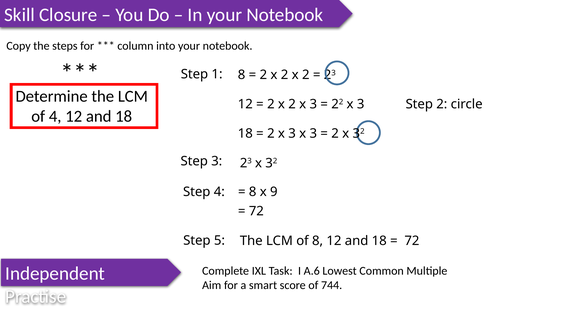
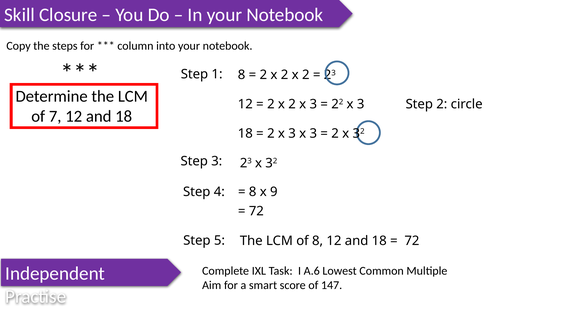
of 4: 4 -> 7
744: 744 -> 147
